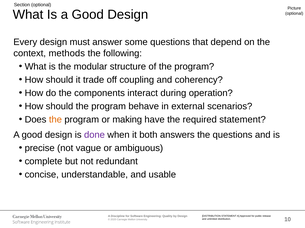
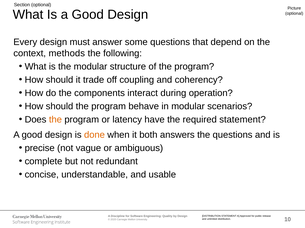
in external: external -> modular
making: making -> latency
done colour: purple -> orange
